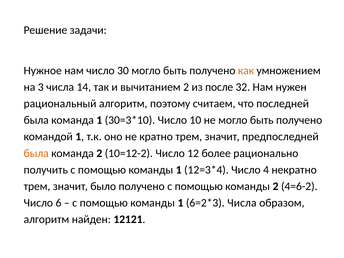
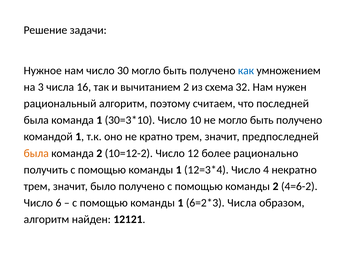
как colour: orange -> blue
14: 14 -> 16
после: после -> схема
